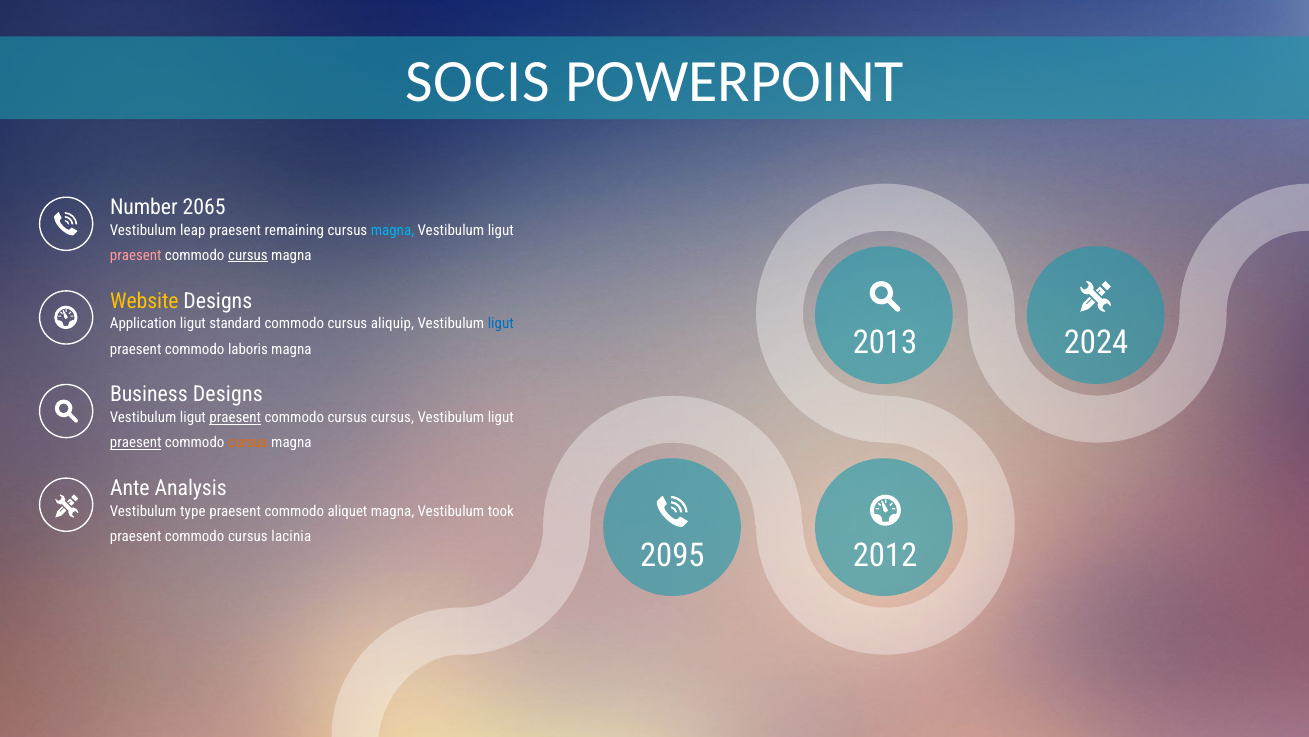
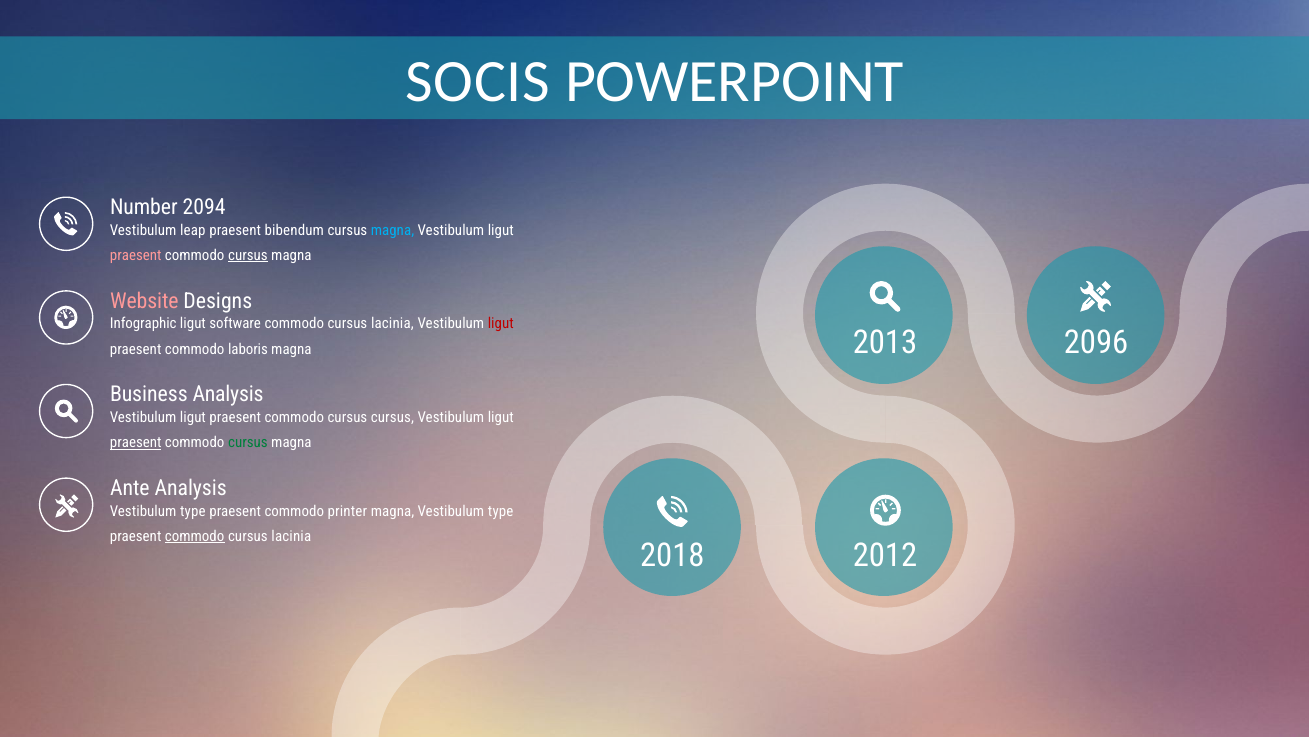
2065: 2065 -> 2094
remaining: remaining -> bibendum
Website colour: yellow -> pink
Application: Application -> Infographic
standard: standard -> software
aliquip at (392, 324): aliquip -> lacinia
ligut at (501, 324) colour: blue -> red
2024: 2024 -> 2096
Business Designs: Designs -> Analysis
praesent at (235, 417) underline: present -> none
cursus at (248, 442) colour: orange -> green
aliquet: aliquet -> printer
magna Vestibulum took: took -> type
commodo at (195, 536) underline: none -> present
2095: 2095 -> 2018
